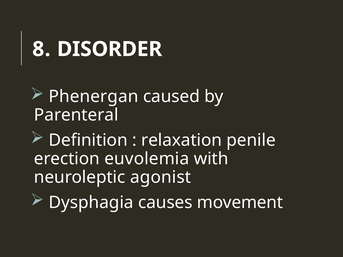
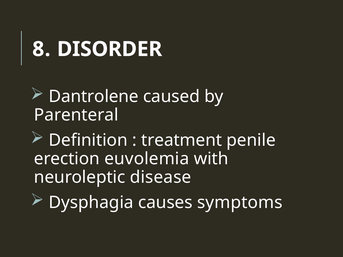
Phenergan: Phenergan -> Dantrolene
relaxation: relaxation -> treatment
agonist: agonist -> disease
movement: movement -> symptoms
